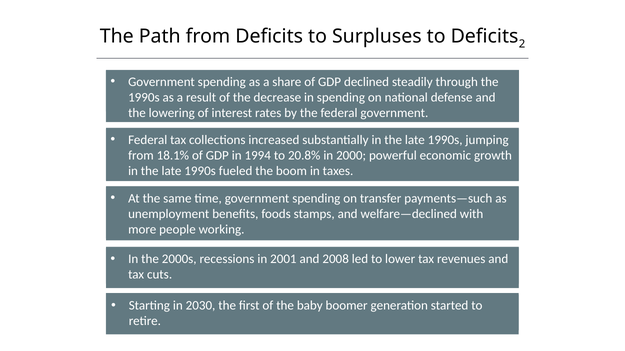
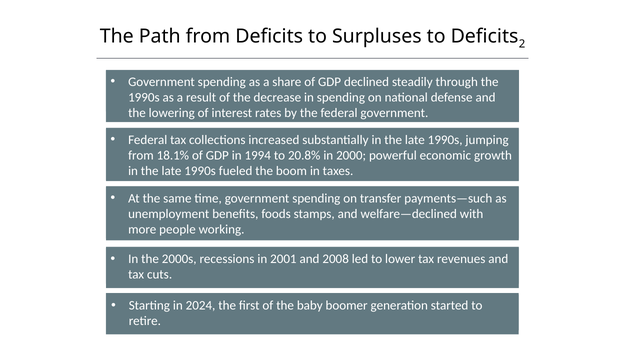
2030: 2030 -> 2024
